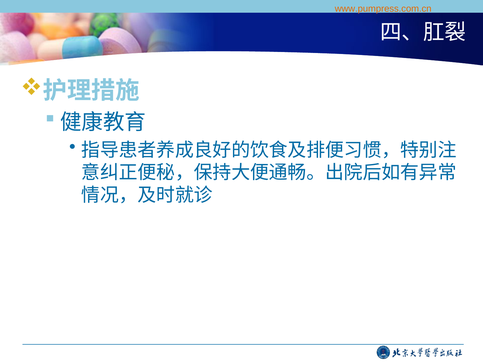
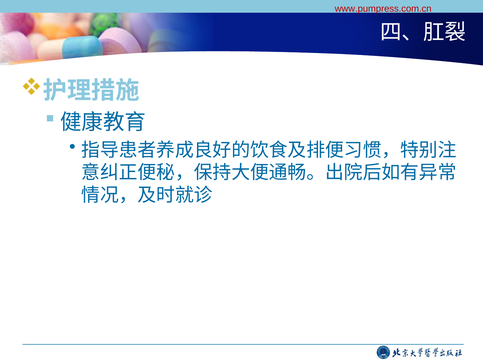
www.pumpress.com.cn colour: orange -> red
